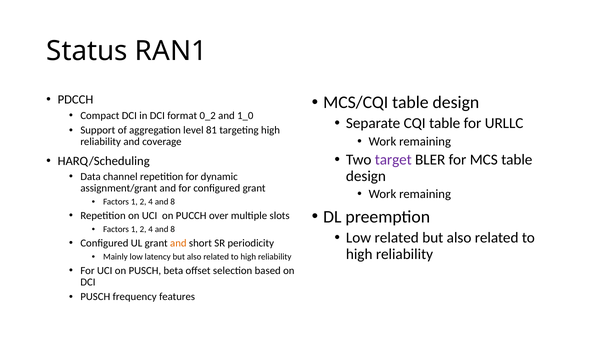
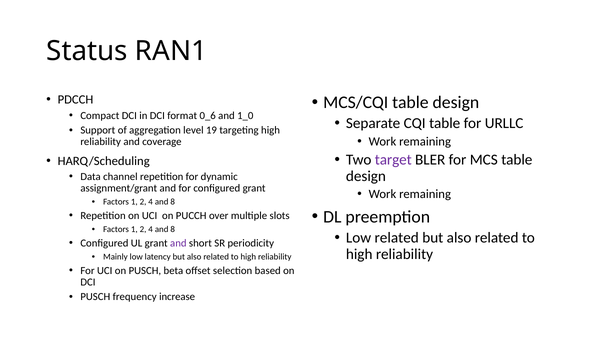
0_2: 0_2 -> 0_6
81: 81 -> 19
and at (178, 243) colour: orange -> purple
features: features -> increase
